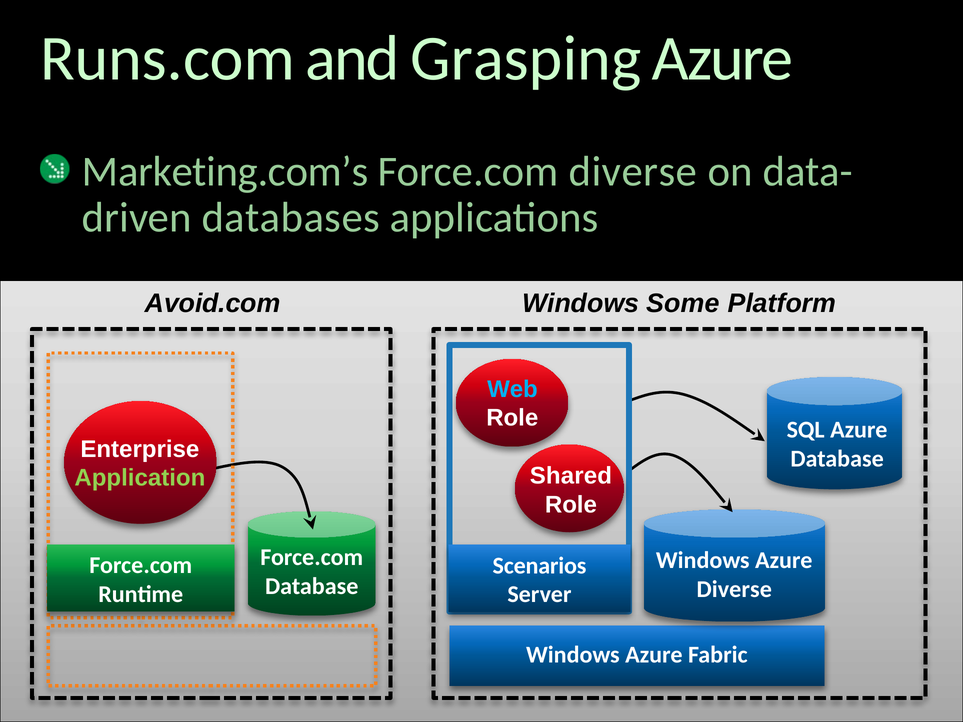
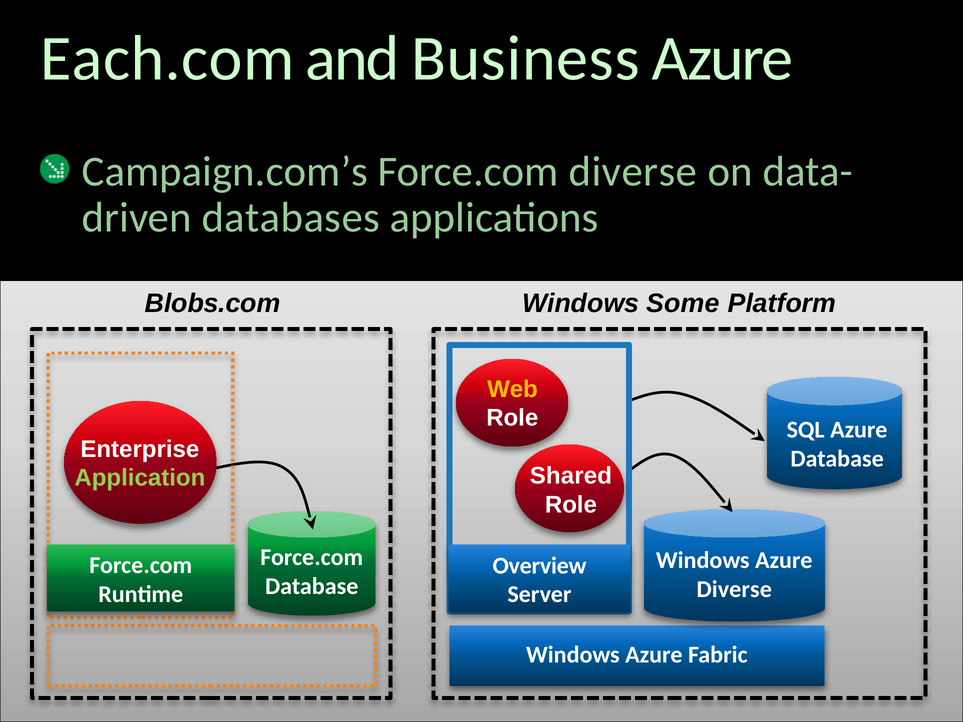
Runs.com: Runs.com -> Each.com
Grasping: Grasping -> Business
Marketing.com’s: Marketing.com’s -> Campaign.com’s
Avoid.com: Avoid.com -> Blobs.com
Web colour: light blue -> yellow
Scenarios: Scenarios -> Overview
